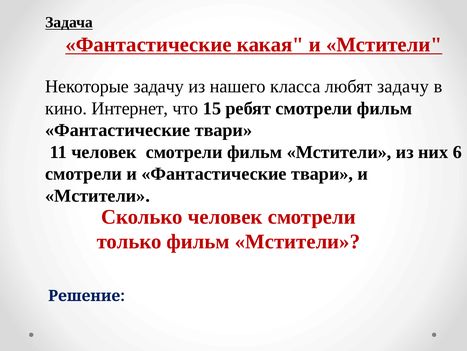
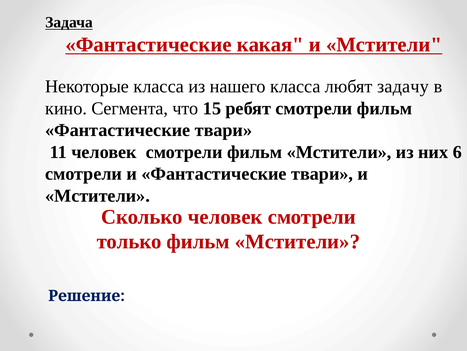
Некоторые задачу: задачу -> класса
Интернет: Интернет -> Сегмента
